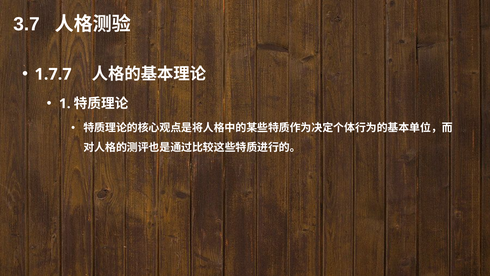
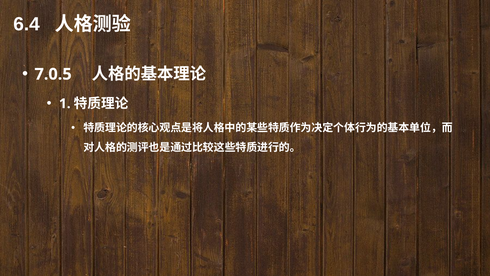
3.7: 3.7 -> 6.4
1.7.7: 1.7.7 -> 7.0.5
